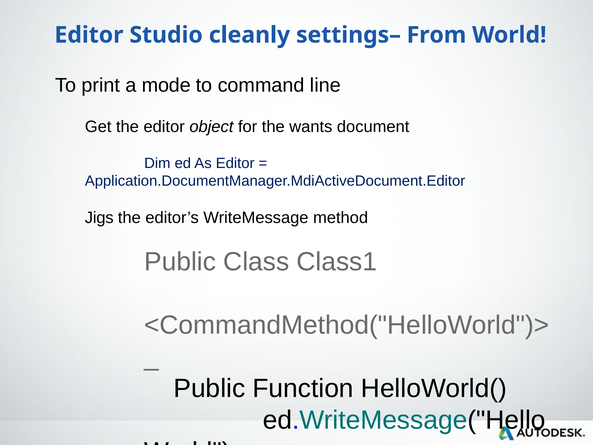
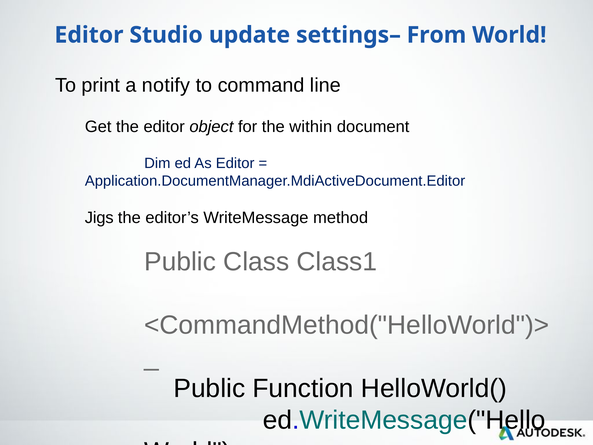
cleanly: cleanly -> update
mode: mode -> notify
wants: wants -> within
